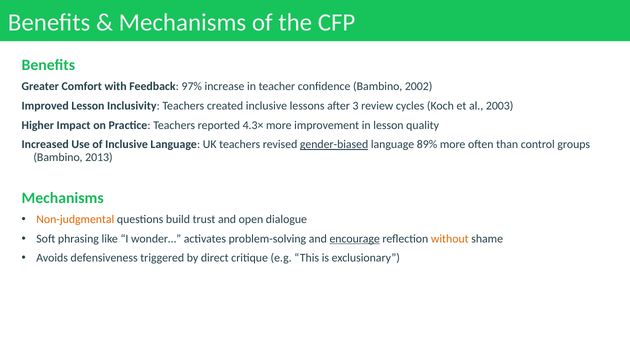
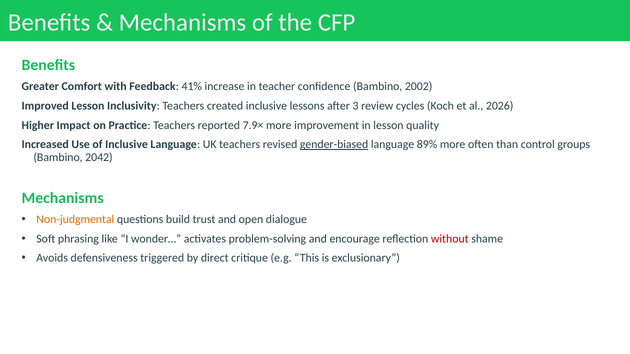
97%: 97% -> 41%
2003: 2003 -> 2026
4.3×: 4.3× -> 7.9×
2013: 2013 -> 2042
encourage underline: present -> none
without colour: orange -> red
